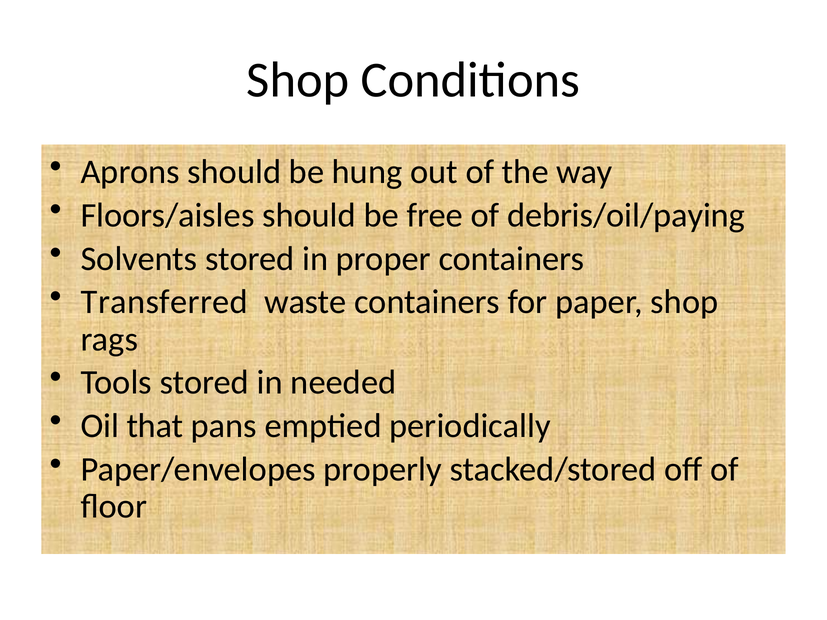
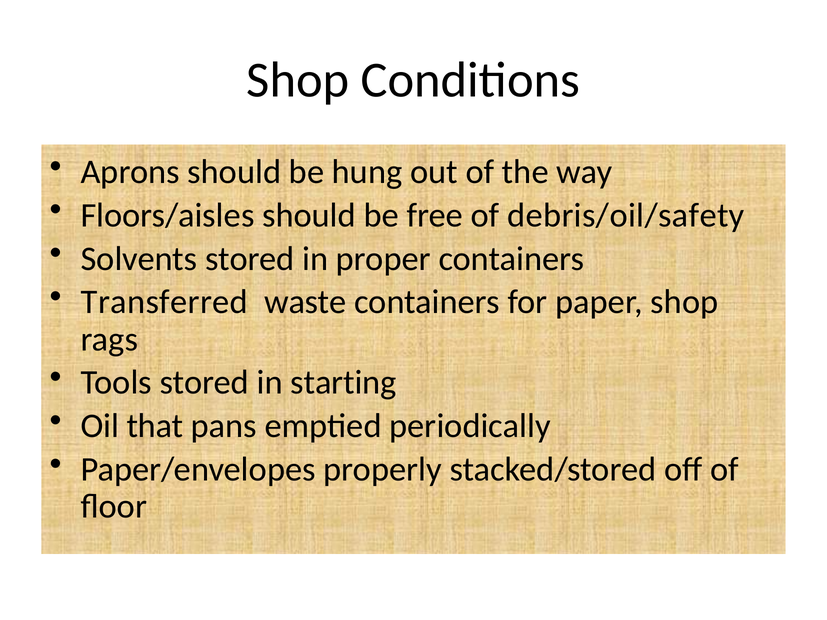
debris/oil/paying: debris/oil/paying -> debris/oil/safety
needed: needed -> starting
